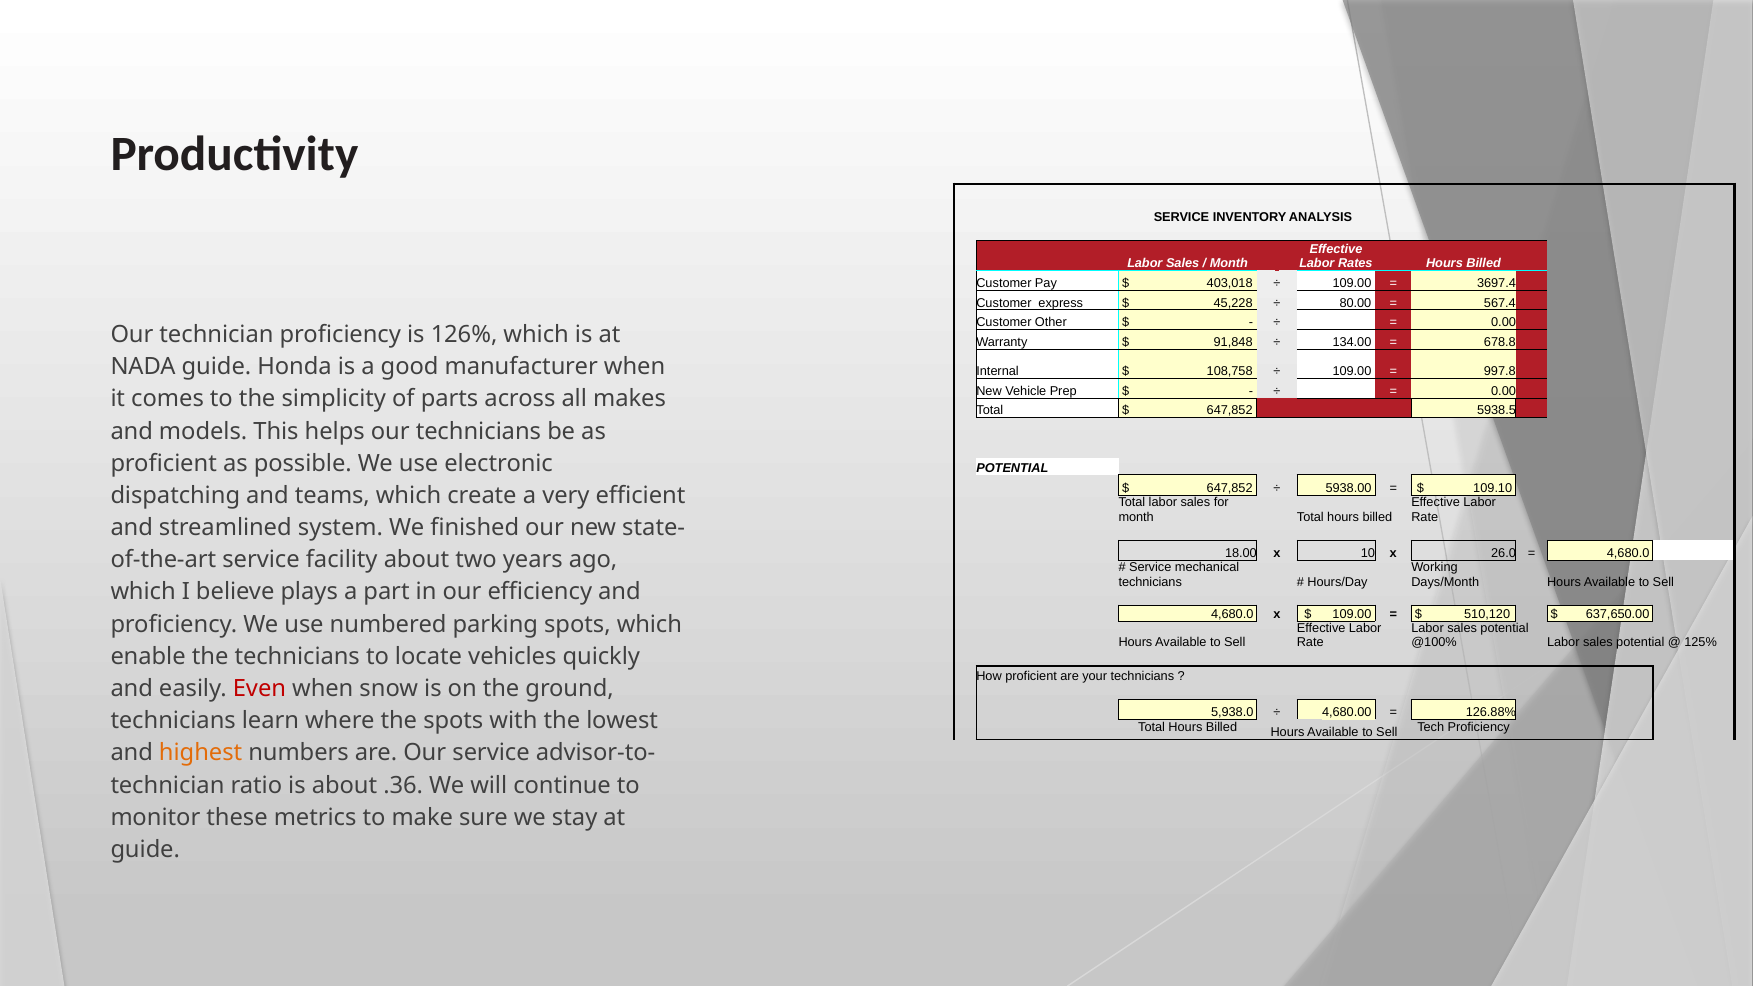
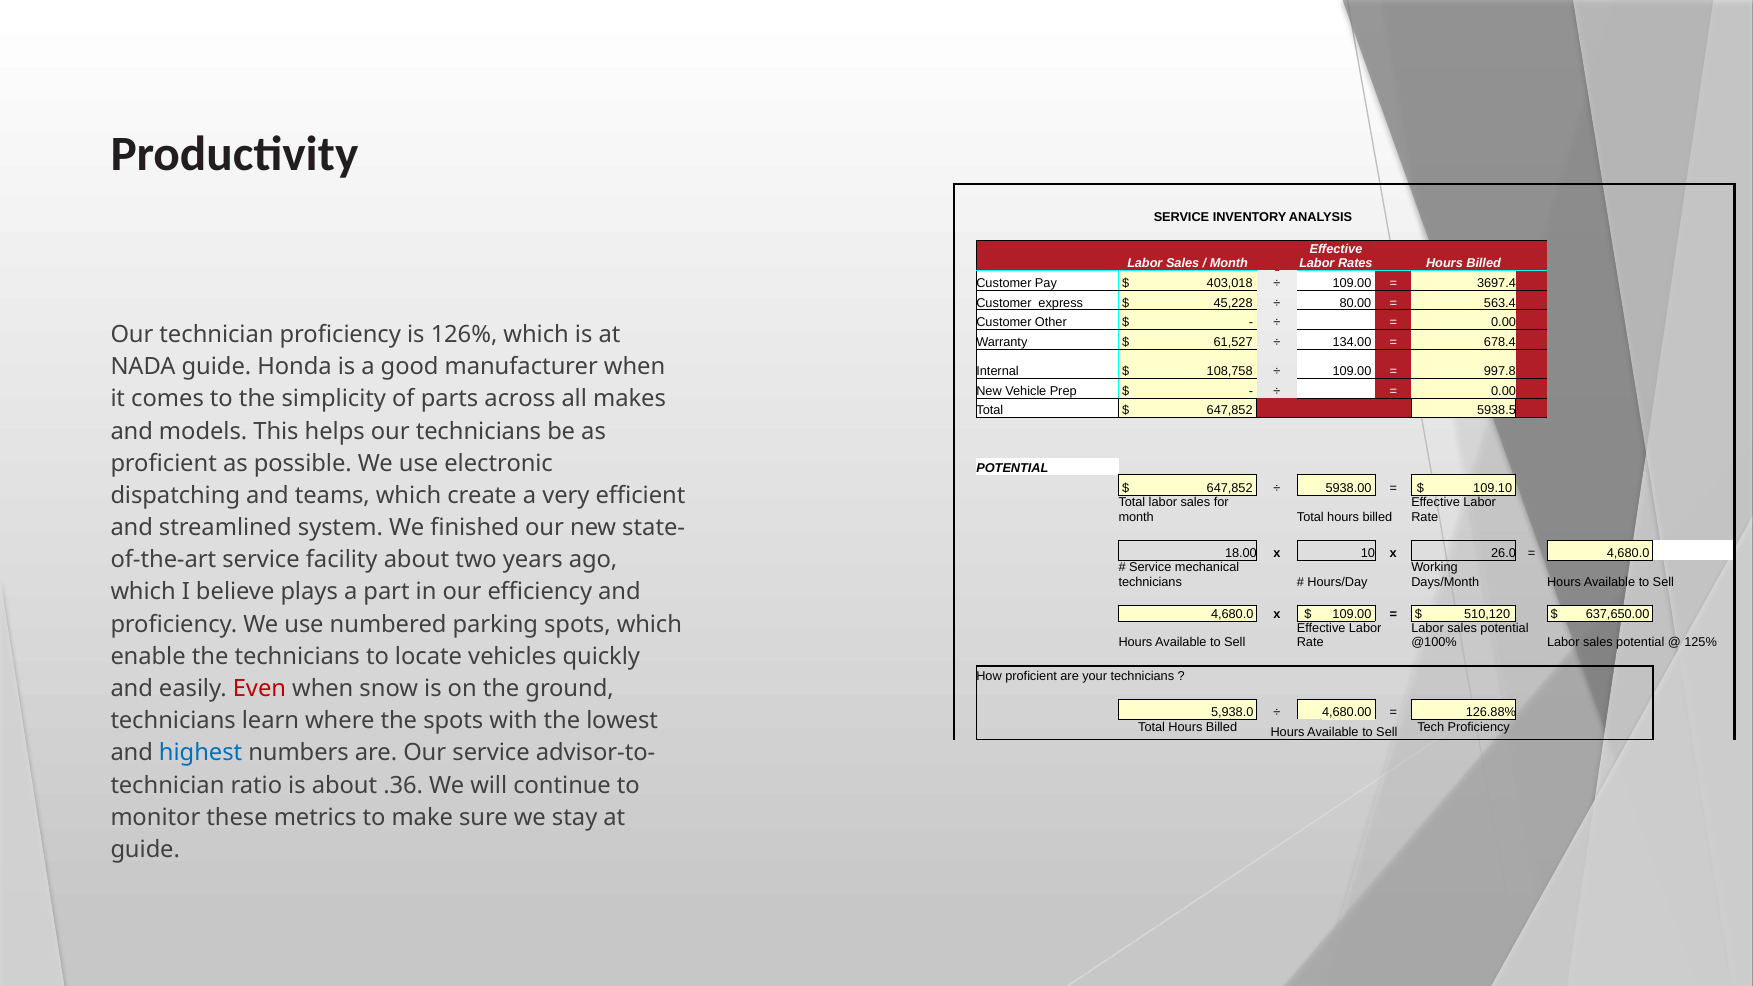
567.4: 567.4 -> 563.4
91,848: 91,848 -> 61,527
678.8: 678.8 -> 678.4
highest colour: orange -> blue
